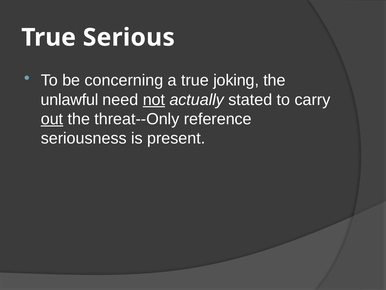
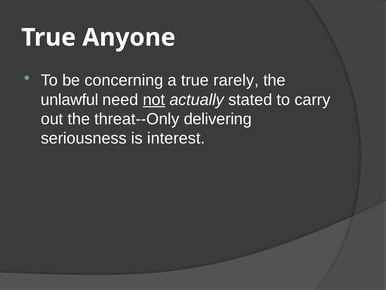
Serious: Serious -> Anyone
joking: joking -> rarely
out underline: present -> none
reference: reference -> delivering
present: present -> interest
